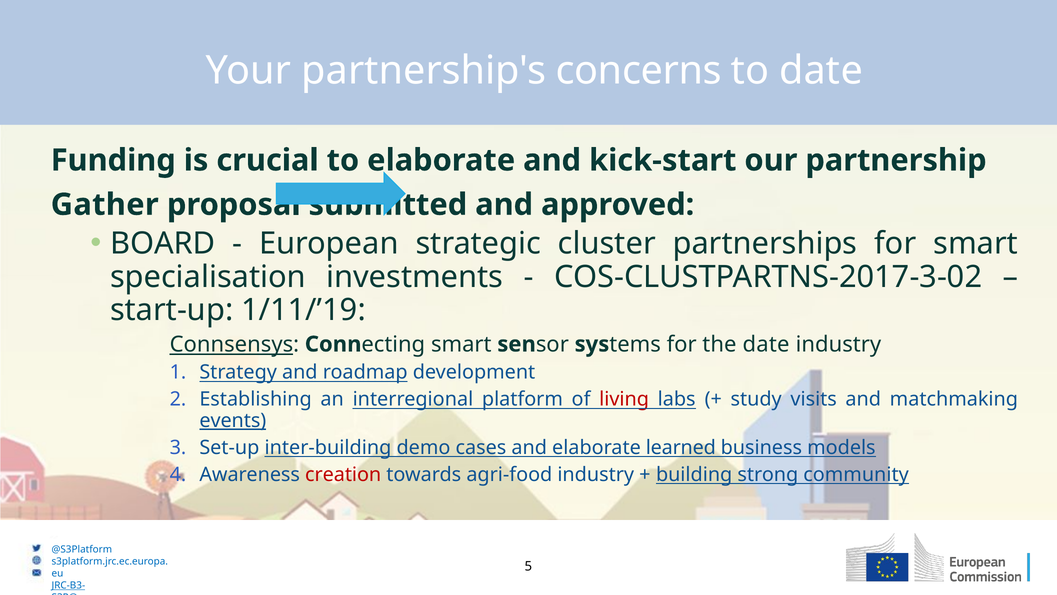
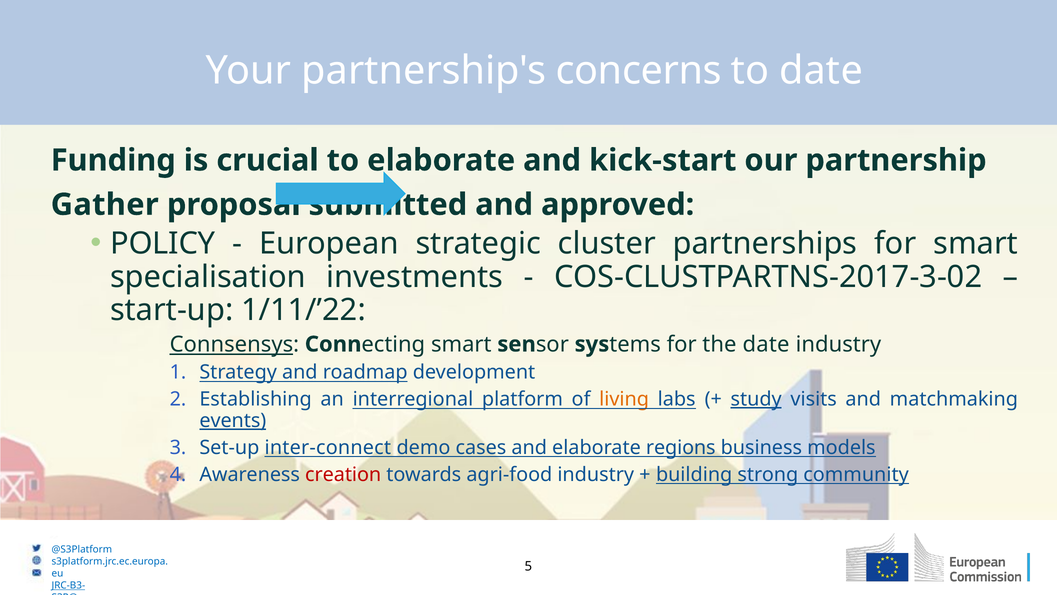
BOARD: BOARD -> POLICY
1/11/’19: 1/11/’19 -> 1/11/’22
living colour: red -> orange
study underline: none -> present
inter-building: inter-building -> inter-connect
learned: learned -> regions
